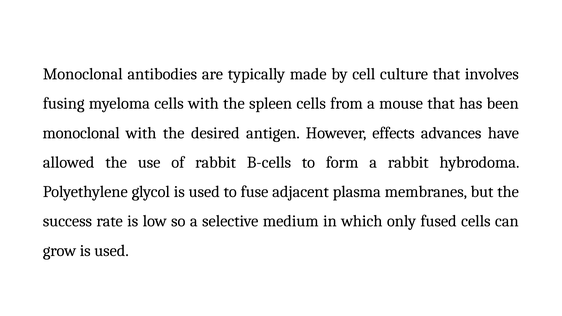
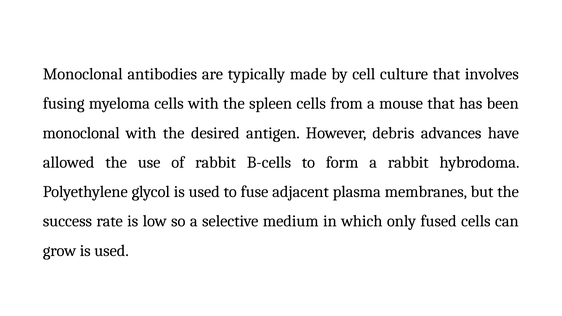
effects: effects -> debris
